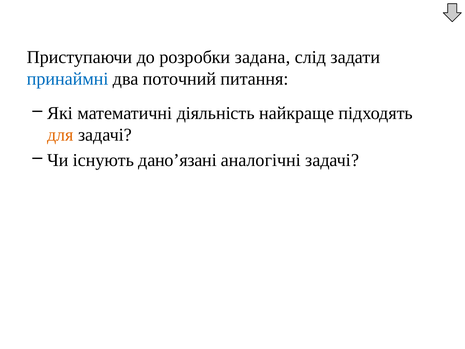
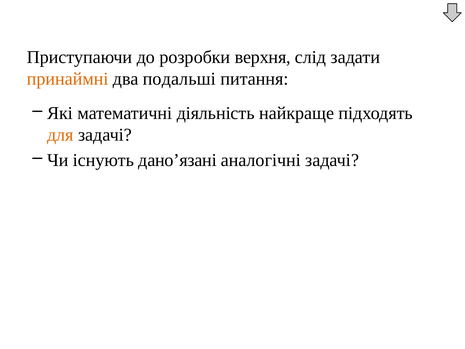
задана: задана -> верхня
принаймні colour: blue -> orange
поточний: поточний -> подальші
